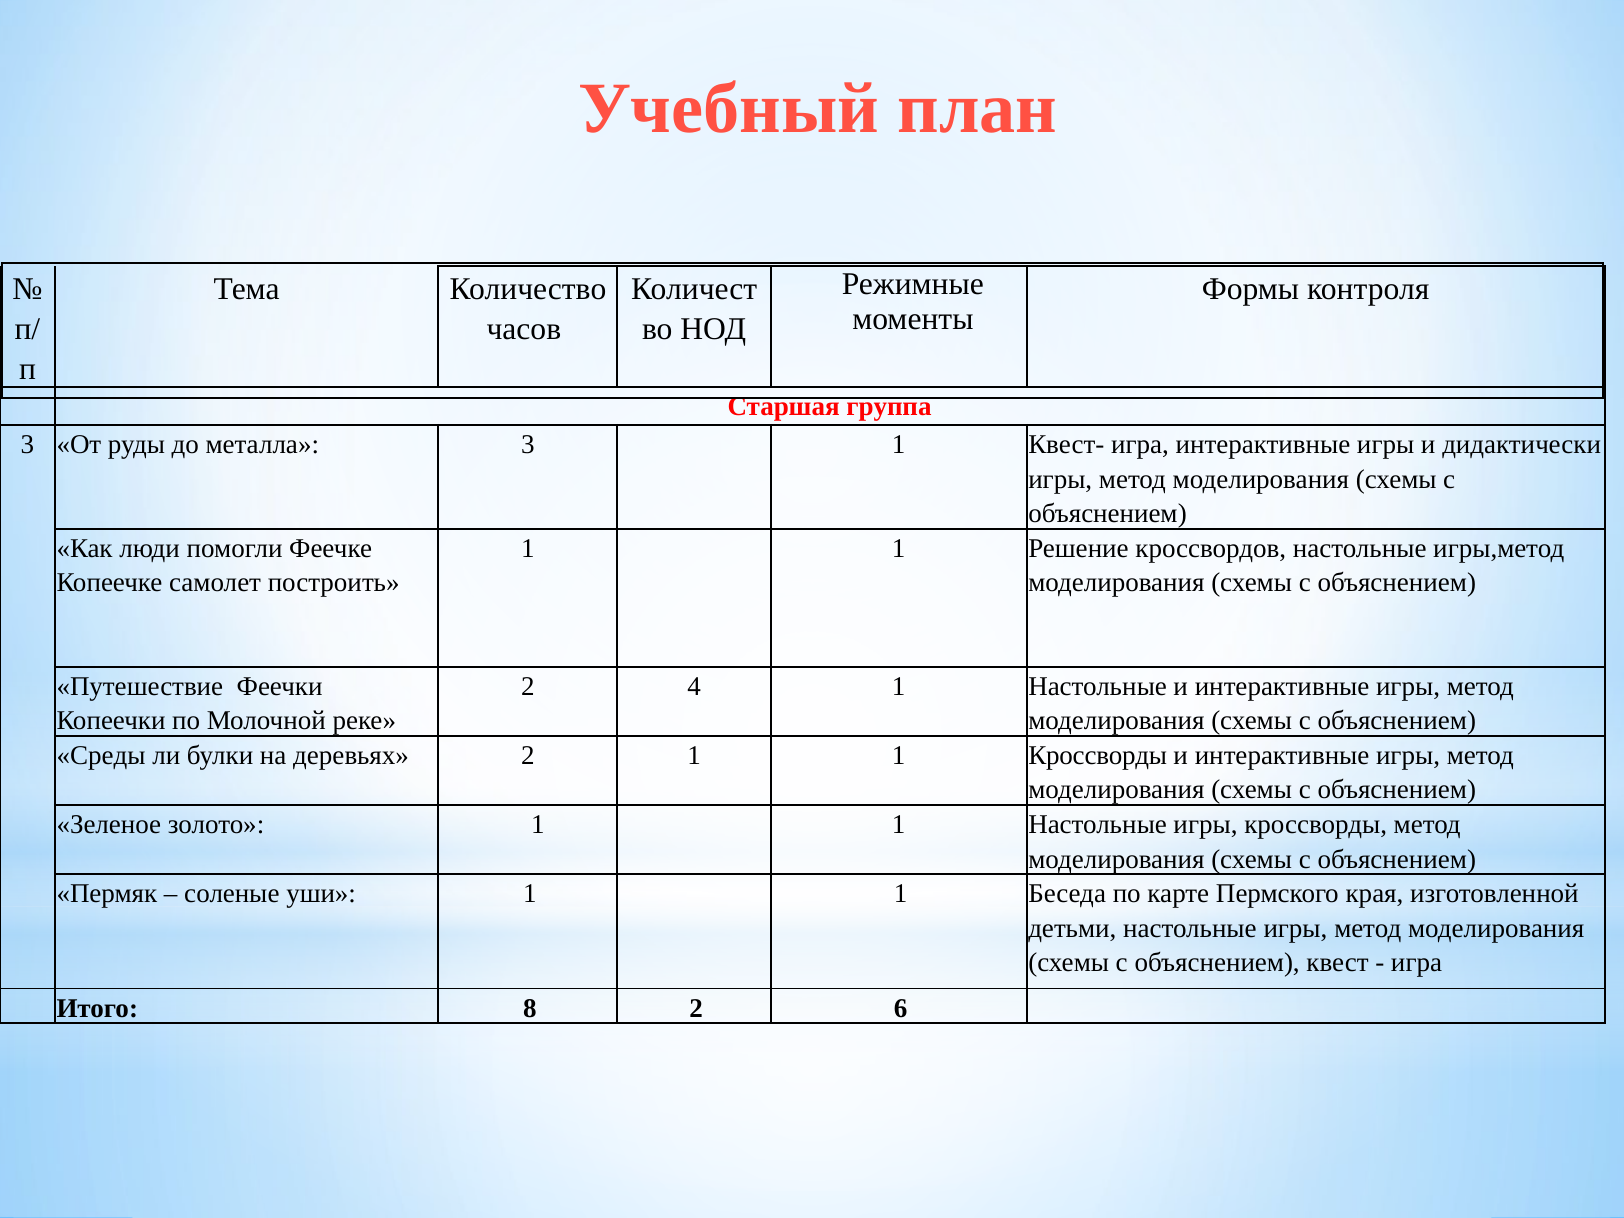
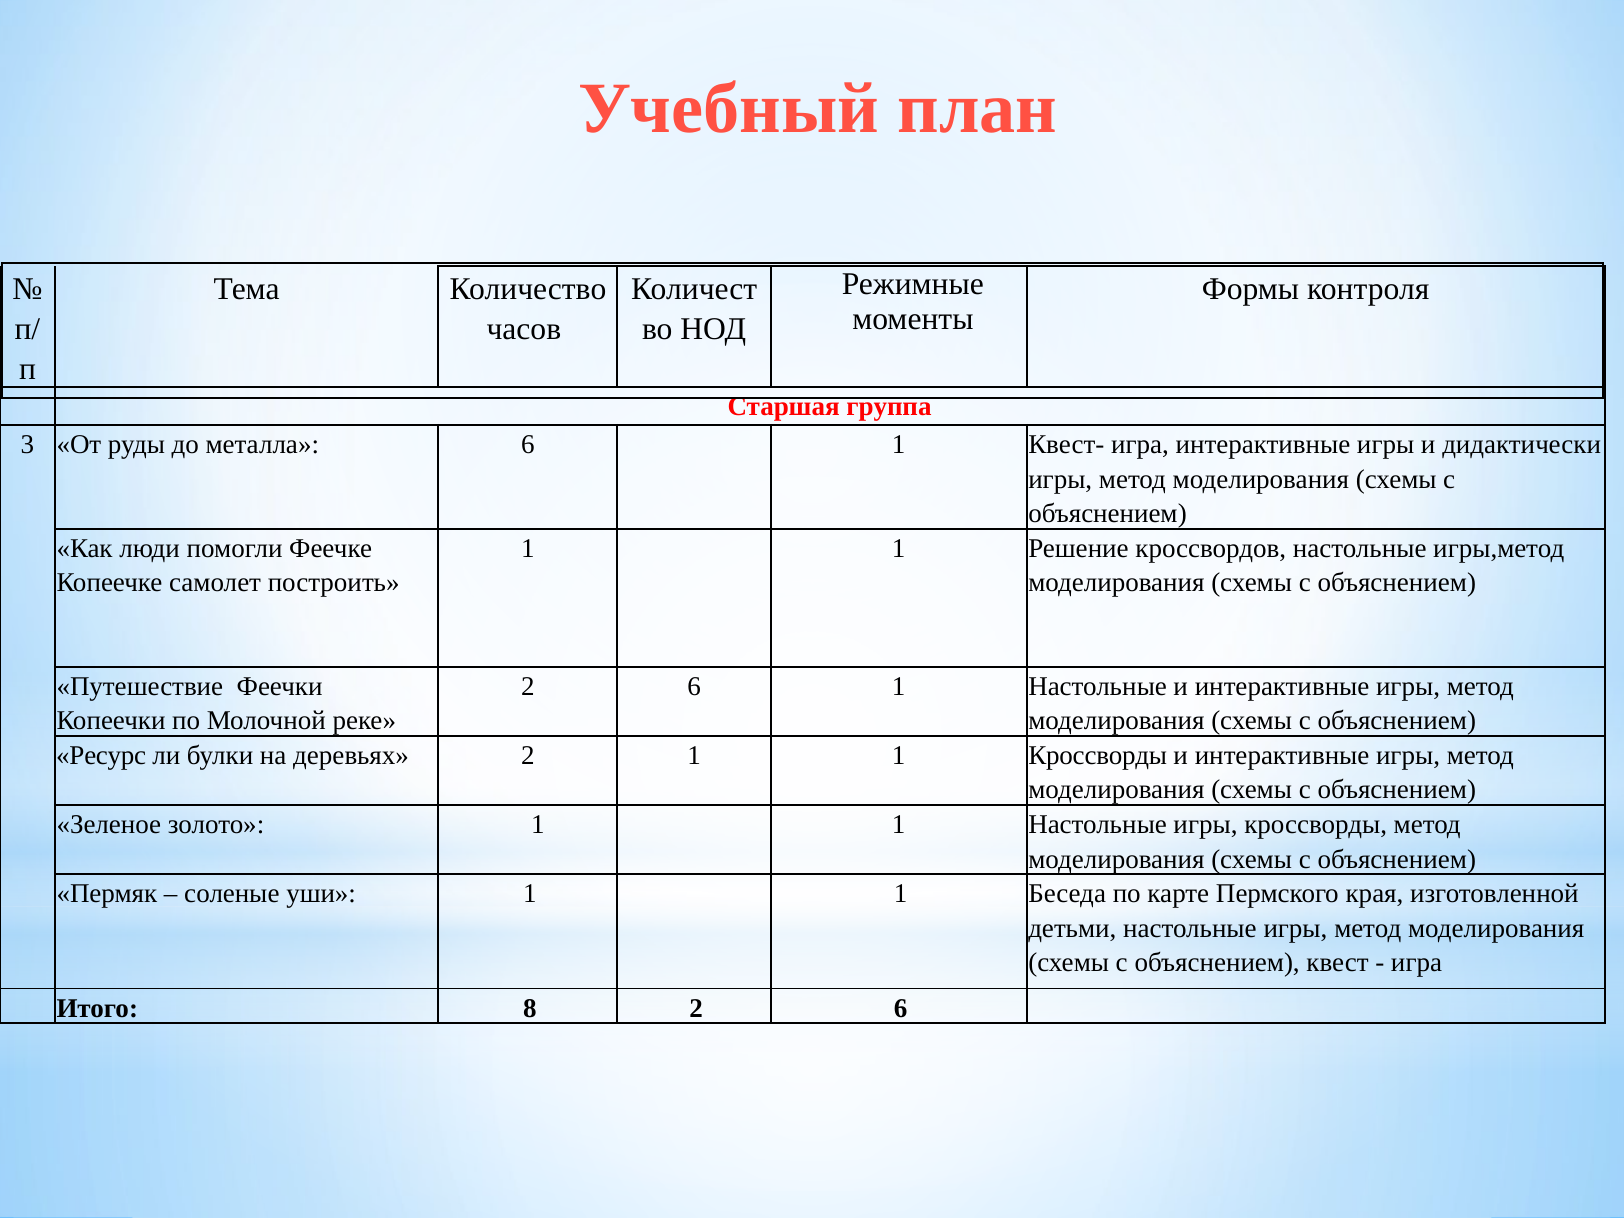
металла 3: 3 -> 6
4 at (694, 686): 4 -> 6
Среды: Среды -> Ресурс
